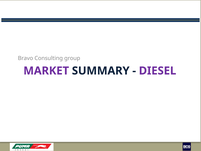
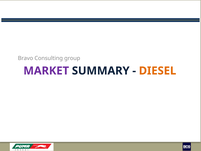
DIESEL colour: purple -> orange
